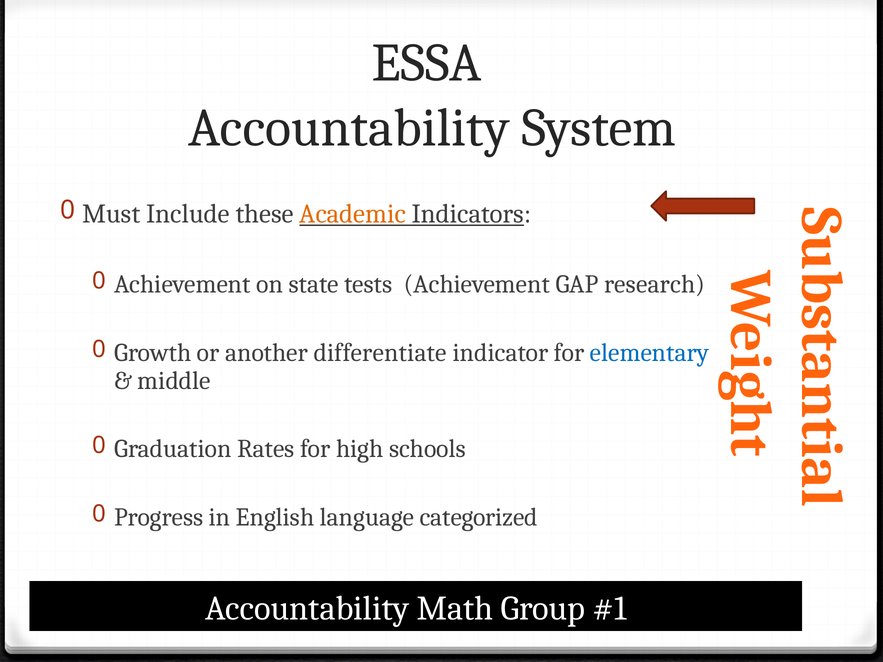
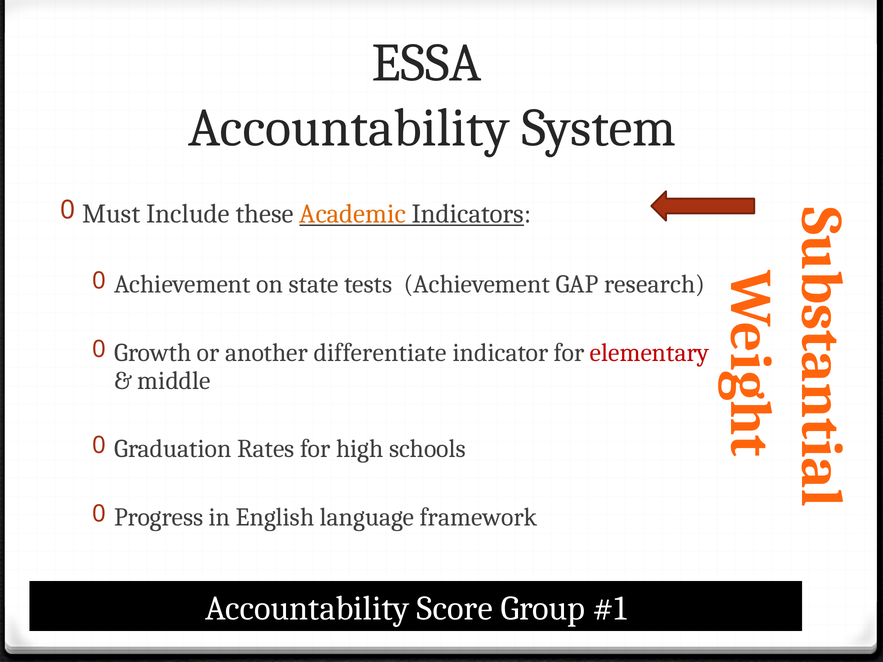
elementary colour: blue -> red
categorized: categorized -> framework
Math: Math -> Score
